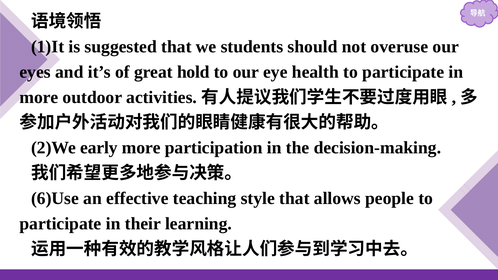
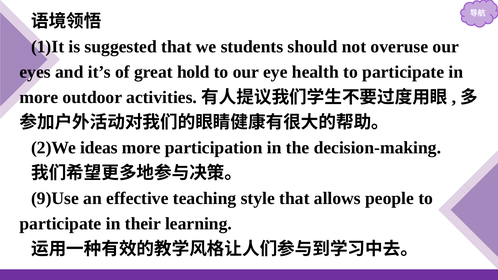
early: early -> ideas
6)Use: 6)Use -> 9)Use
